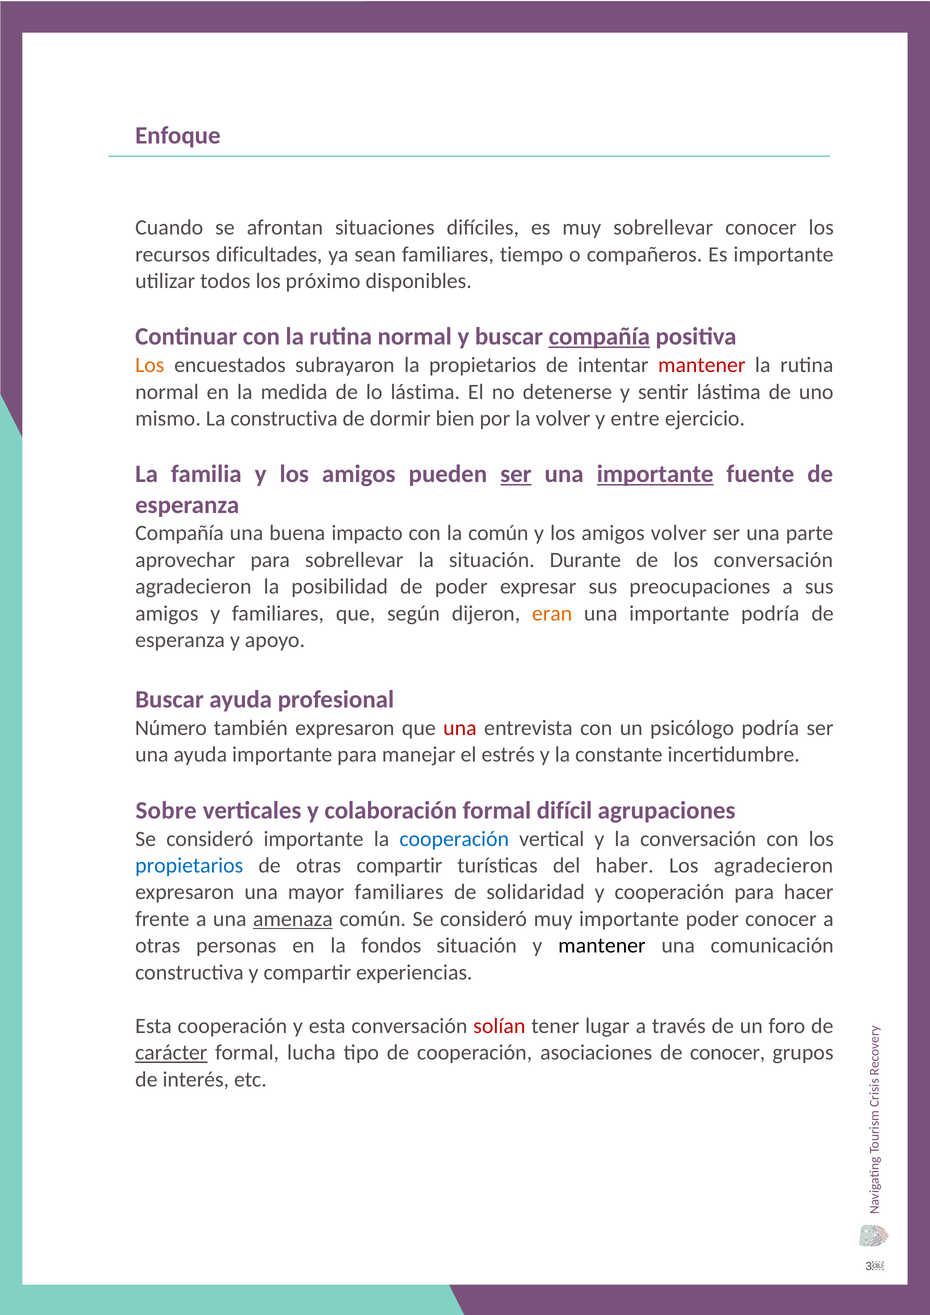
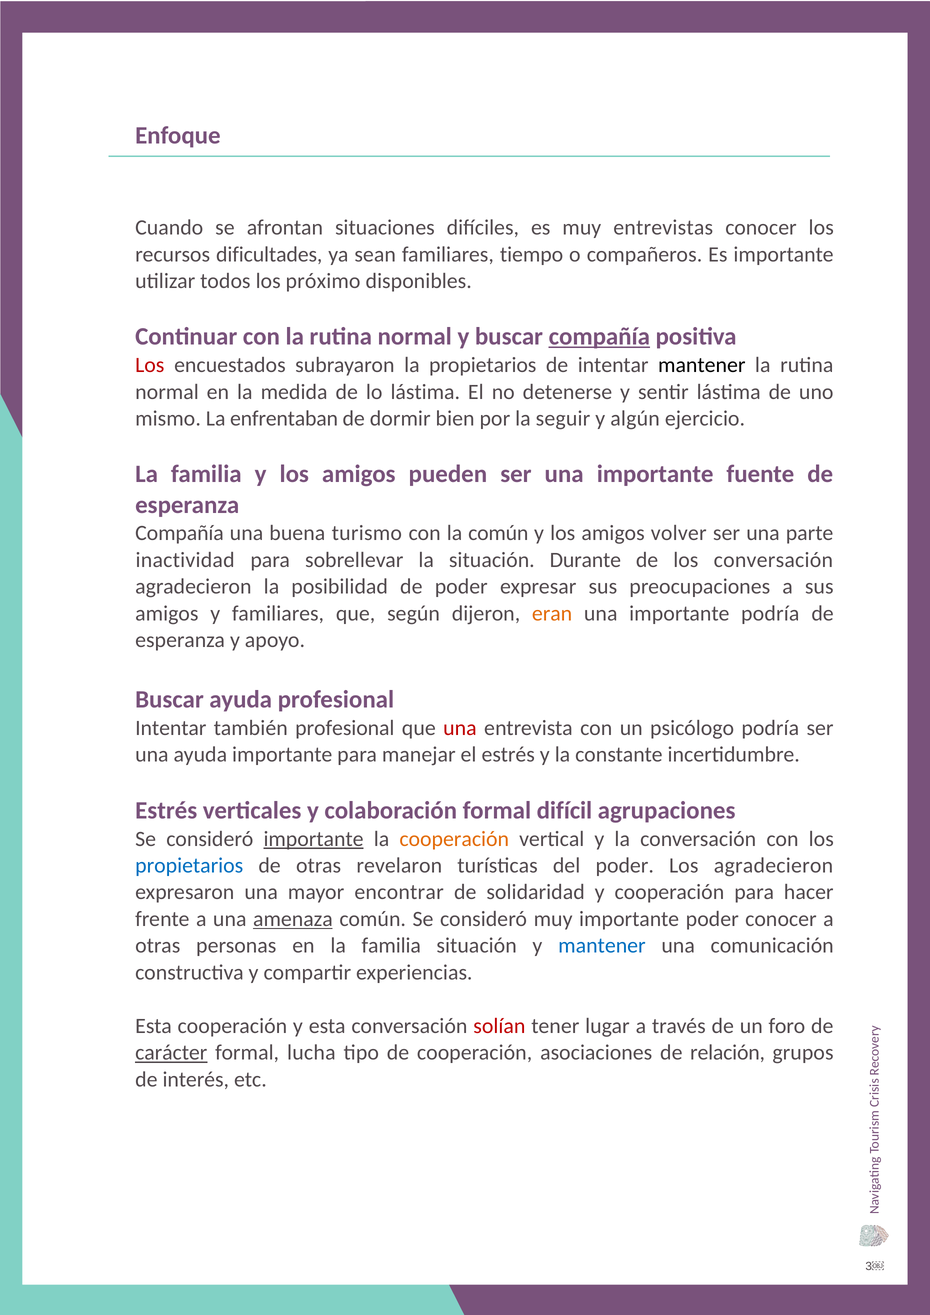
muy sobrellevar: sobrellevar -> entrevistas
Los at (150, 365) colour: orange -> red
mantener at (702, 365) colour: red -> black
La constructiva: constructiva -> enfrentaban
la volver: volver -> seguir
entre: entre -> algún
ser at (516, 474) underline: present -> none
importante at (655, 474) underline: present -> none
impacto: impacto -> turismo
aprovechar: aprovechar -> inactividad
Número at (171, 728): Número -> Intentar
también expresaron: expresaron -> profesional
Sobre at (166, 811): Sobre -> Estrés
importante at (314, 839) underline: none -> present
cooperación at (454, 839) colour: blue -> orange
otras compartir: compartir -> revelaron
del haber: haber -> poder
mayor familiares: familiares -> encontrar
en la fondos: fondos -> familia
mantener at (602, 946) colour: black -> blue
de conocer: conocer -> relación
